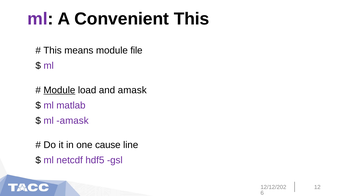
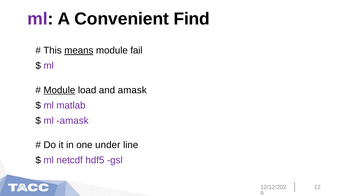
Convenient This: This -> Find
means underline: none -> present
file: file -> fail
cause: cause -> under
